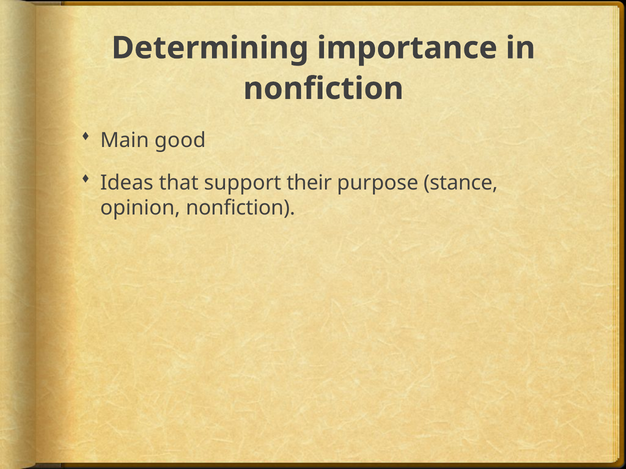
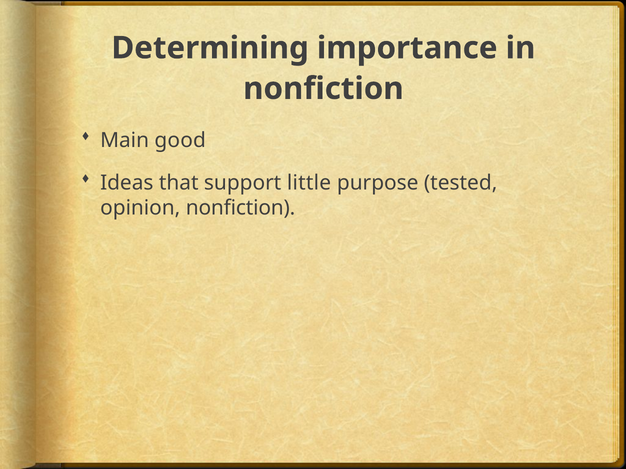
their: their -> little
stance: stance -> tested
